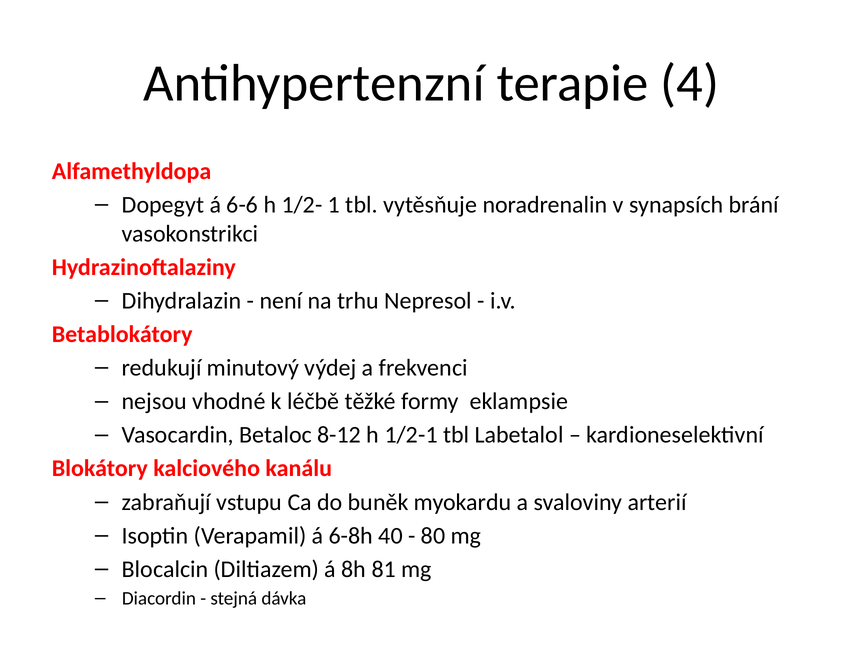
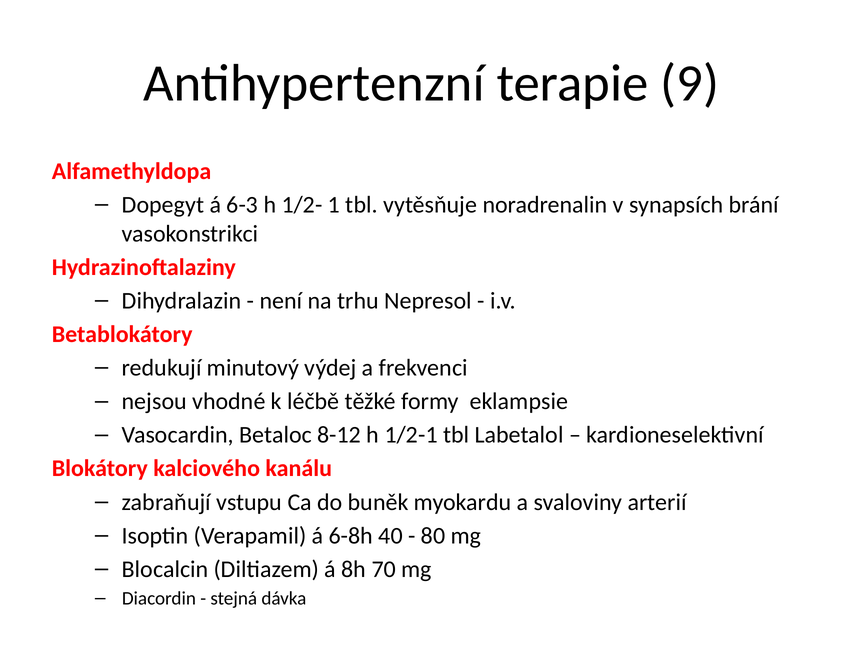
4: 4 -> 9
6-6: 6-6 -> 6-3
81: 81 -> 70
